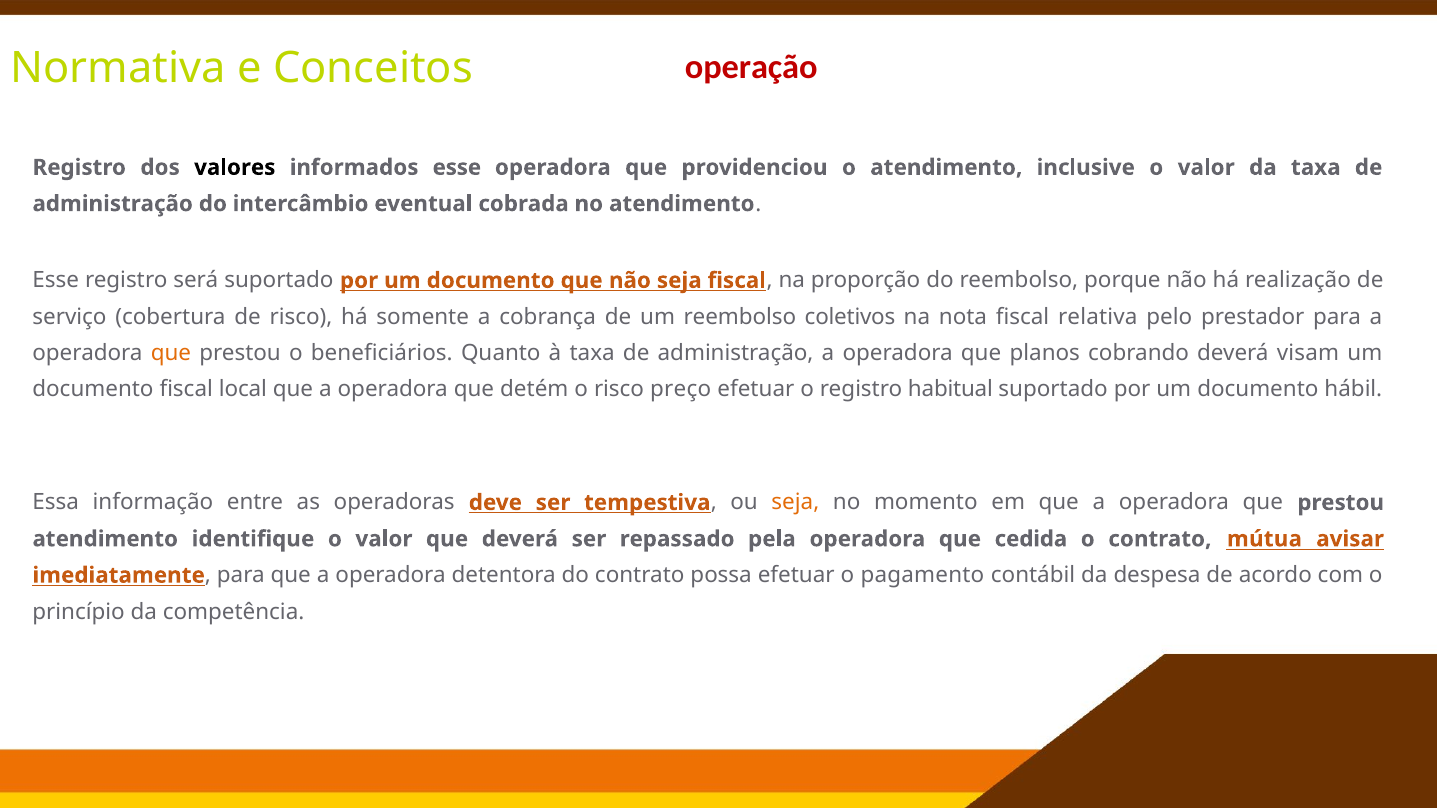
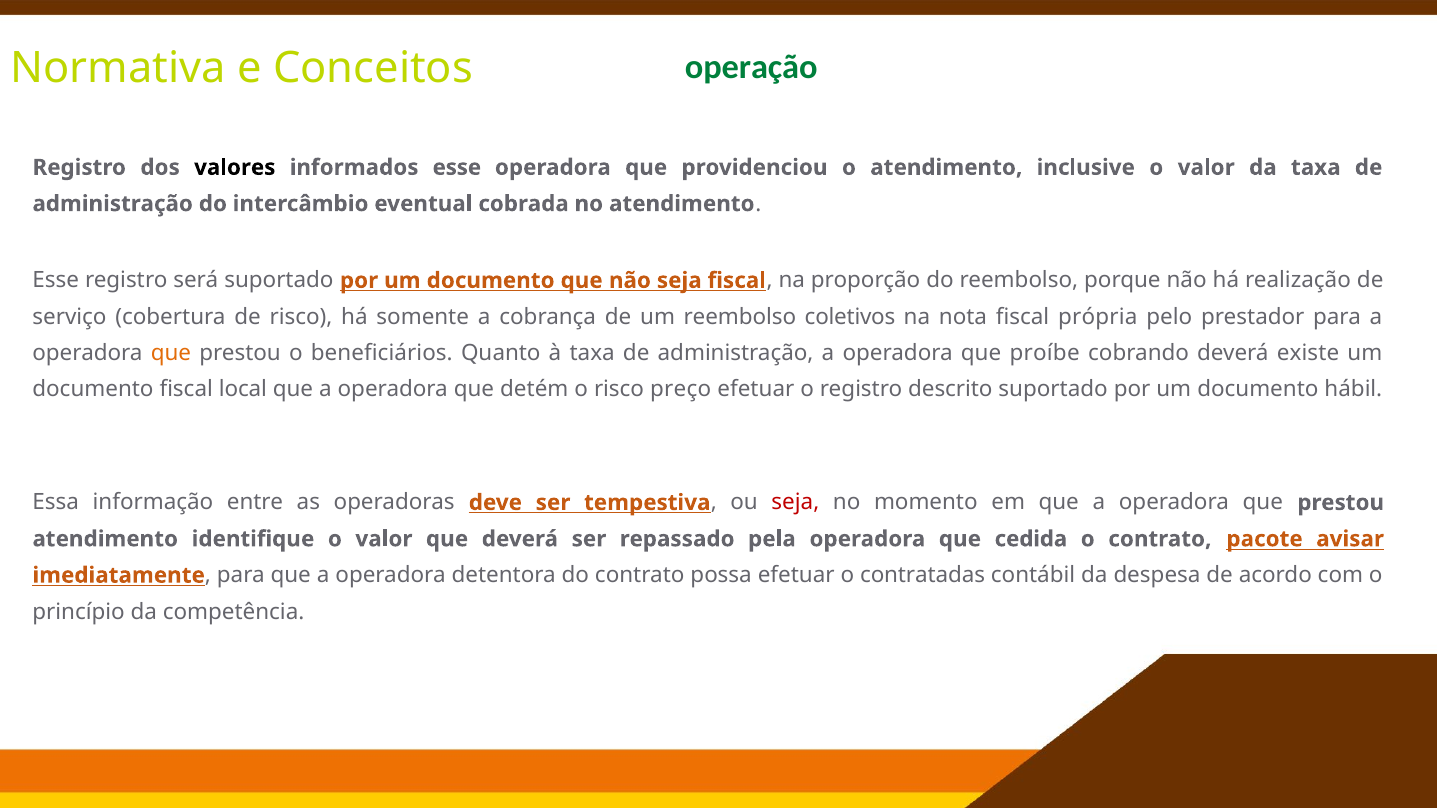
operação colour: red -> green
relativa: relativa -> própria
planos: planos -> proíbe
visam: visam -> existe
habitual: habitual -> descrito
seja at (795, 503) colour: orange -> red
mútua: mútua -> pacote
pagamento: pagamento -> contratadas
